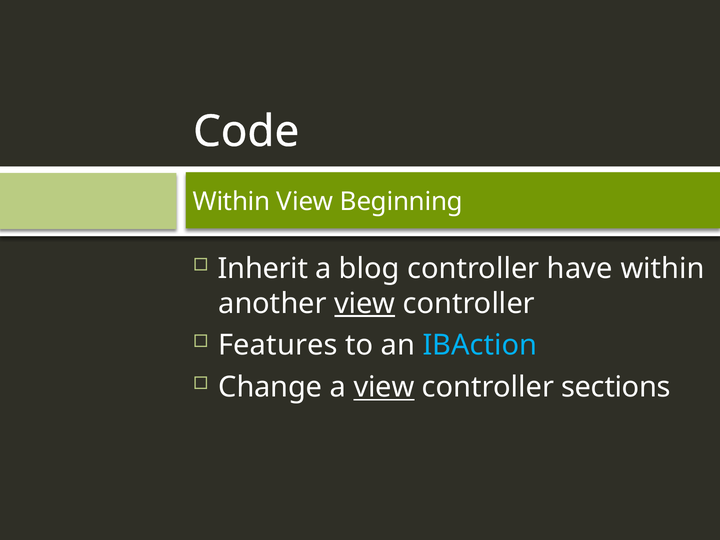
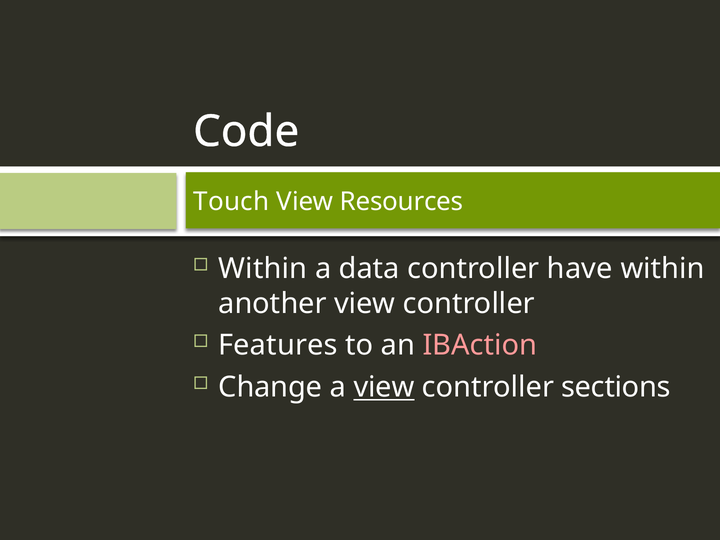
Within at (232, 201): Within -> Touch
Beginning: Beginning -> Resources
Inherit at (263, 269): Inherit -> Within
blog: blog -> data
view at (365, 304) underline: present -> none
IBAction colour: light blue -> pink
